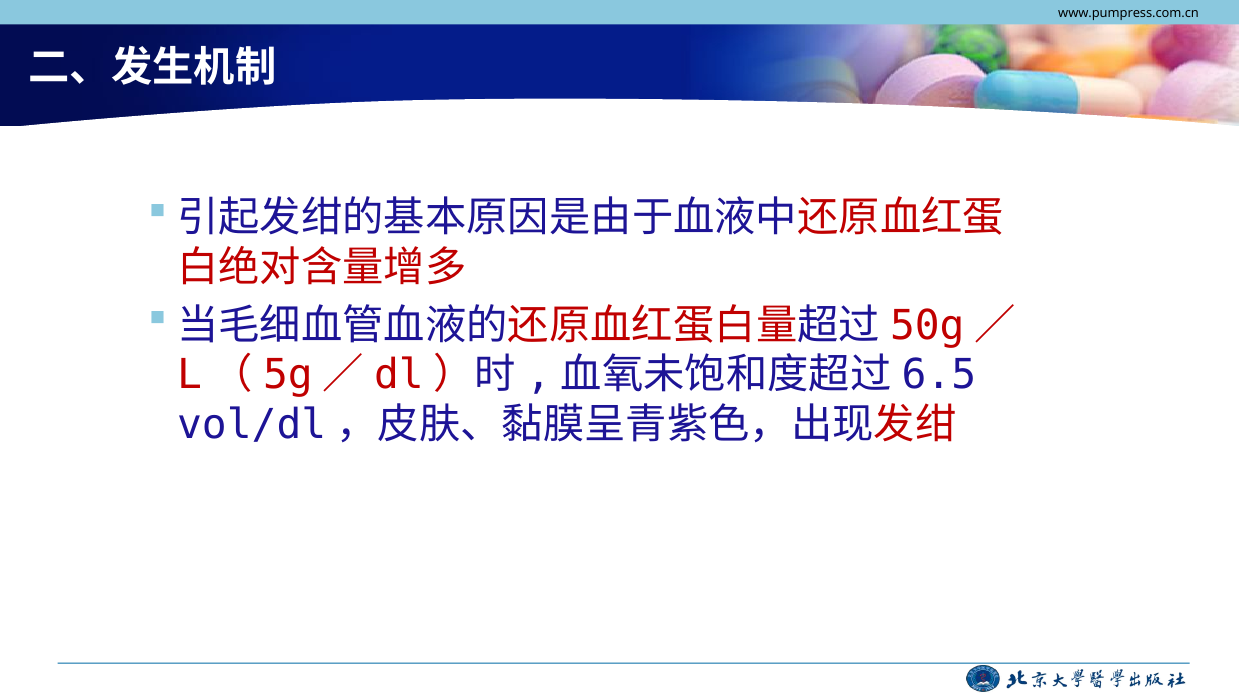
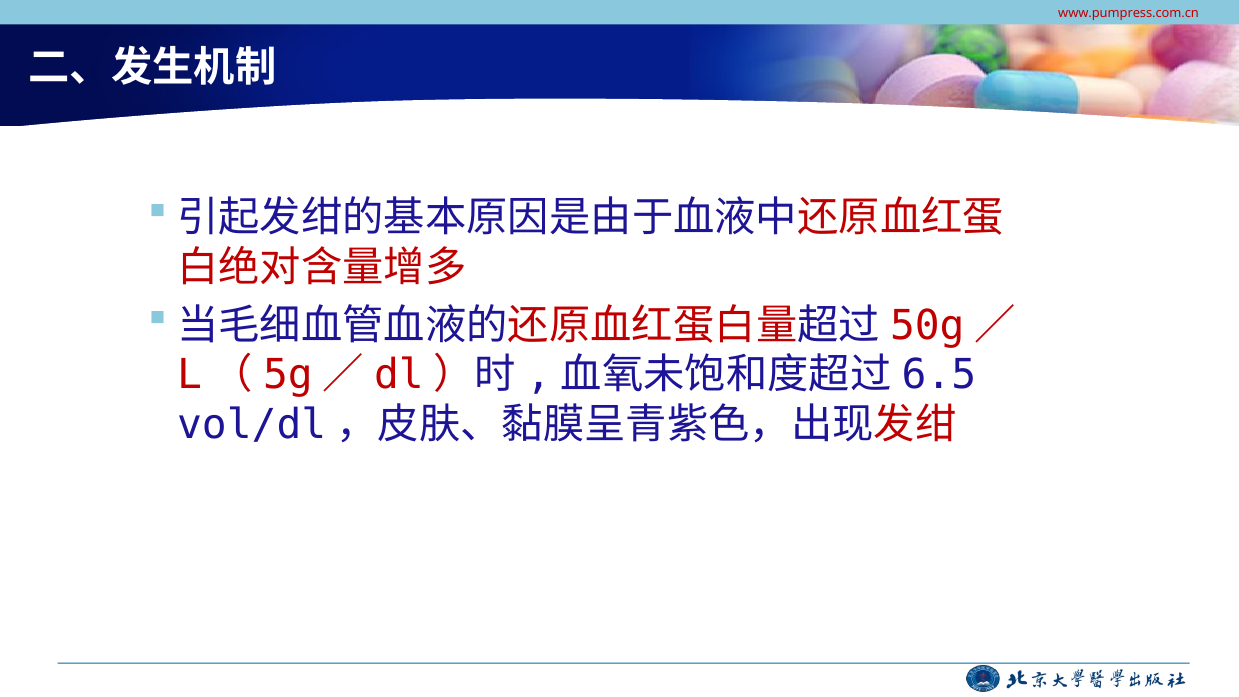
www.pumpress.com.cn colour: black -> red
